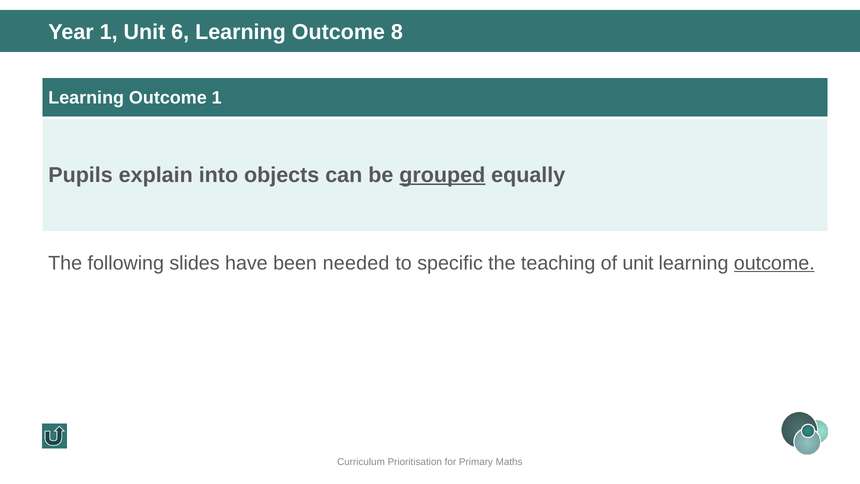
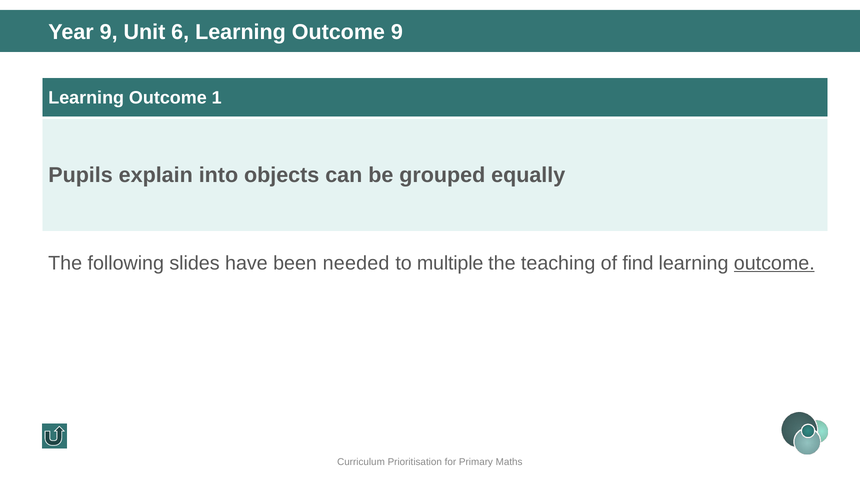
Year 1: 1 -> 9
Outcome 8: 8 -> 9
grouped underline: present -> none
specific: specific -> multiple
of unit: unit -> find
